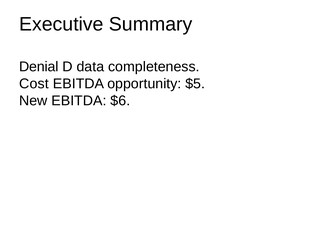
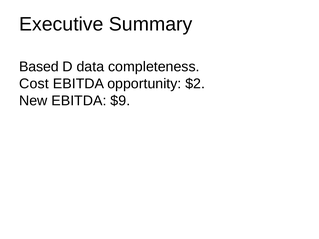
Denial: Denial -> Based
$5: $5 -> $2
$6: $6 -> $9
